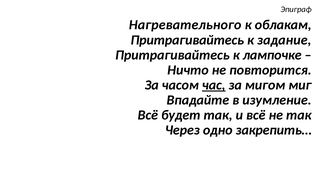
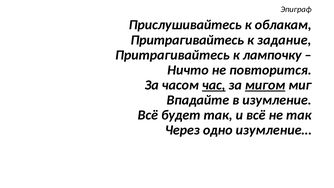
Нагревательного: Нагревательного -> Прислушивайтесь
лампочке: лампочке -> лампочку
мигом underline: none -> present
закрепить…: закрепить… -> изумление…
